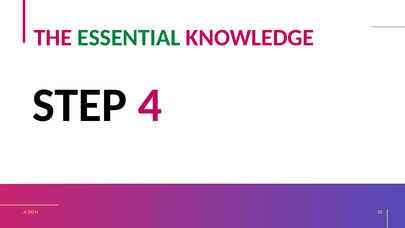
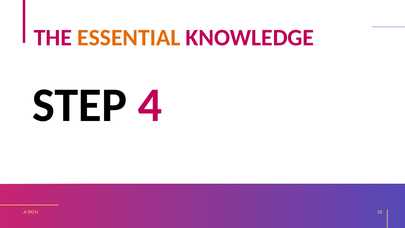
ESSENTIAL colour: green -> orange
